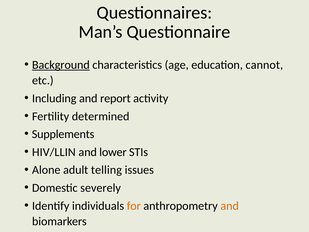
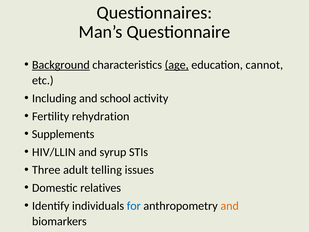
age underline: none -> present
report: report -> school
determined: determined -> rehydration
lower: lower -> syrup
Alone: Alone -> Three
severely: severely -> relatives
for colour: orange -> blue
